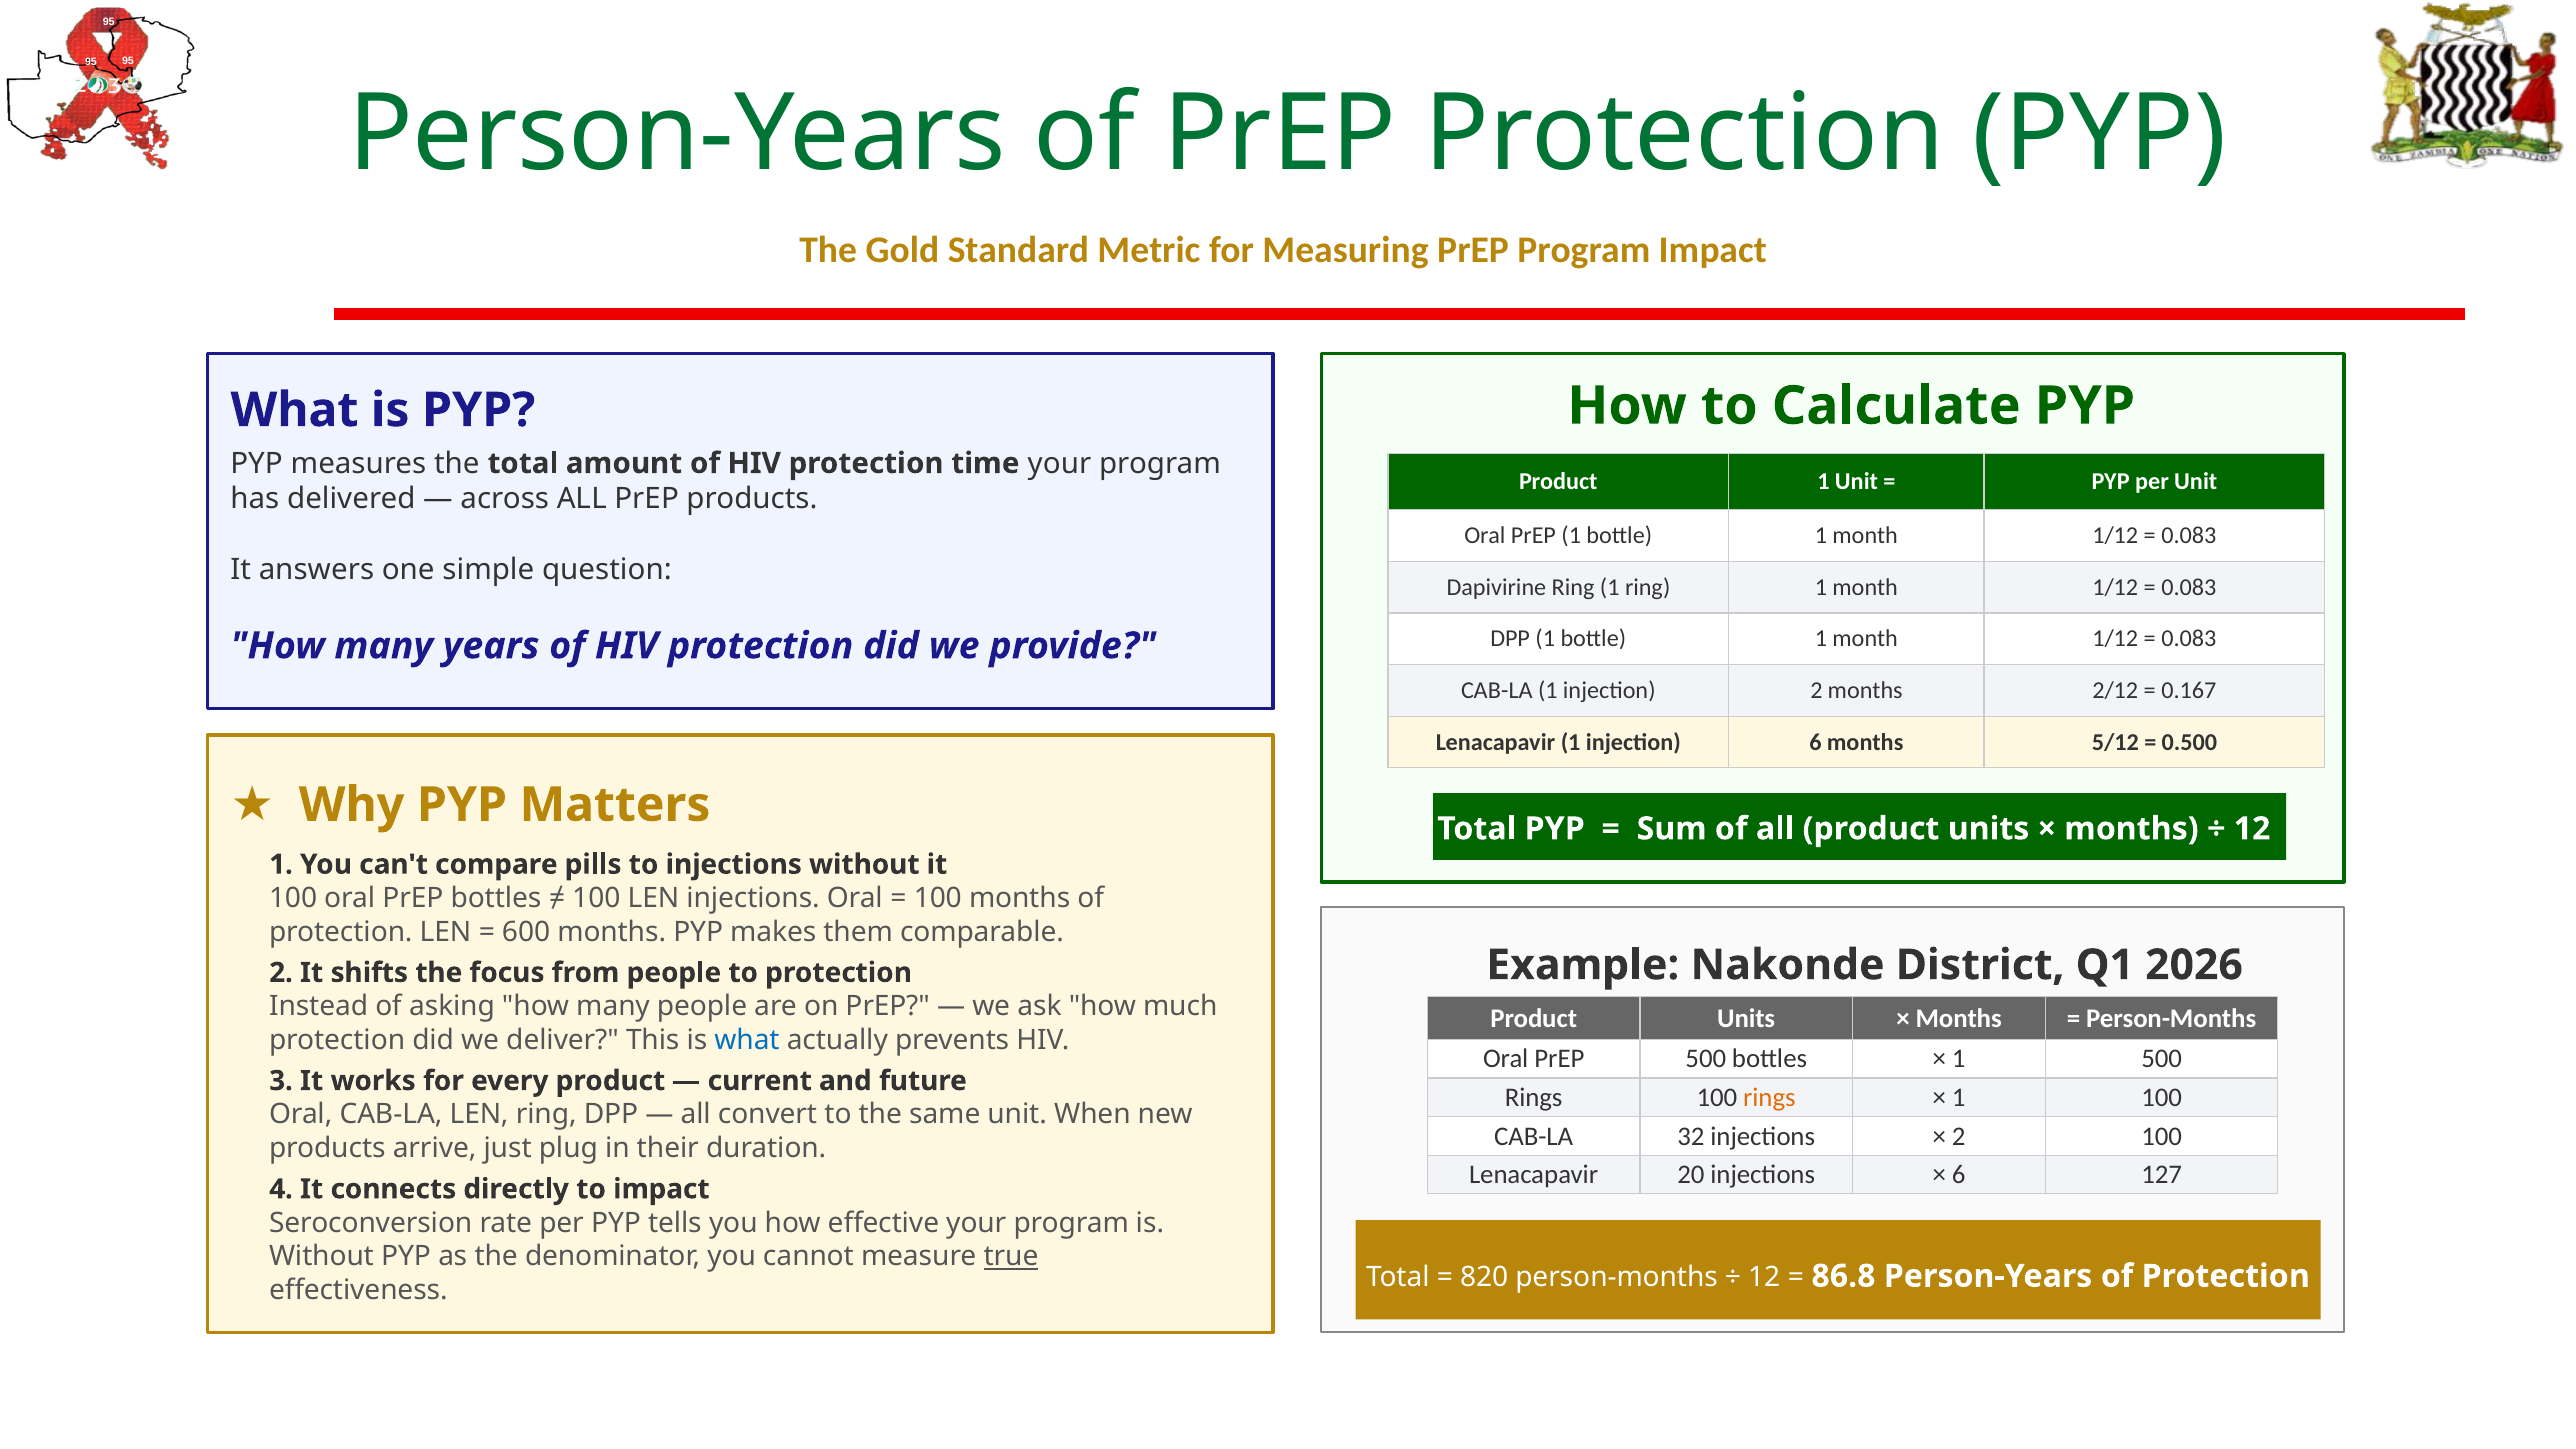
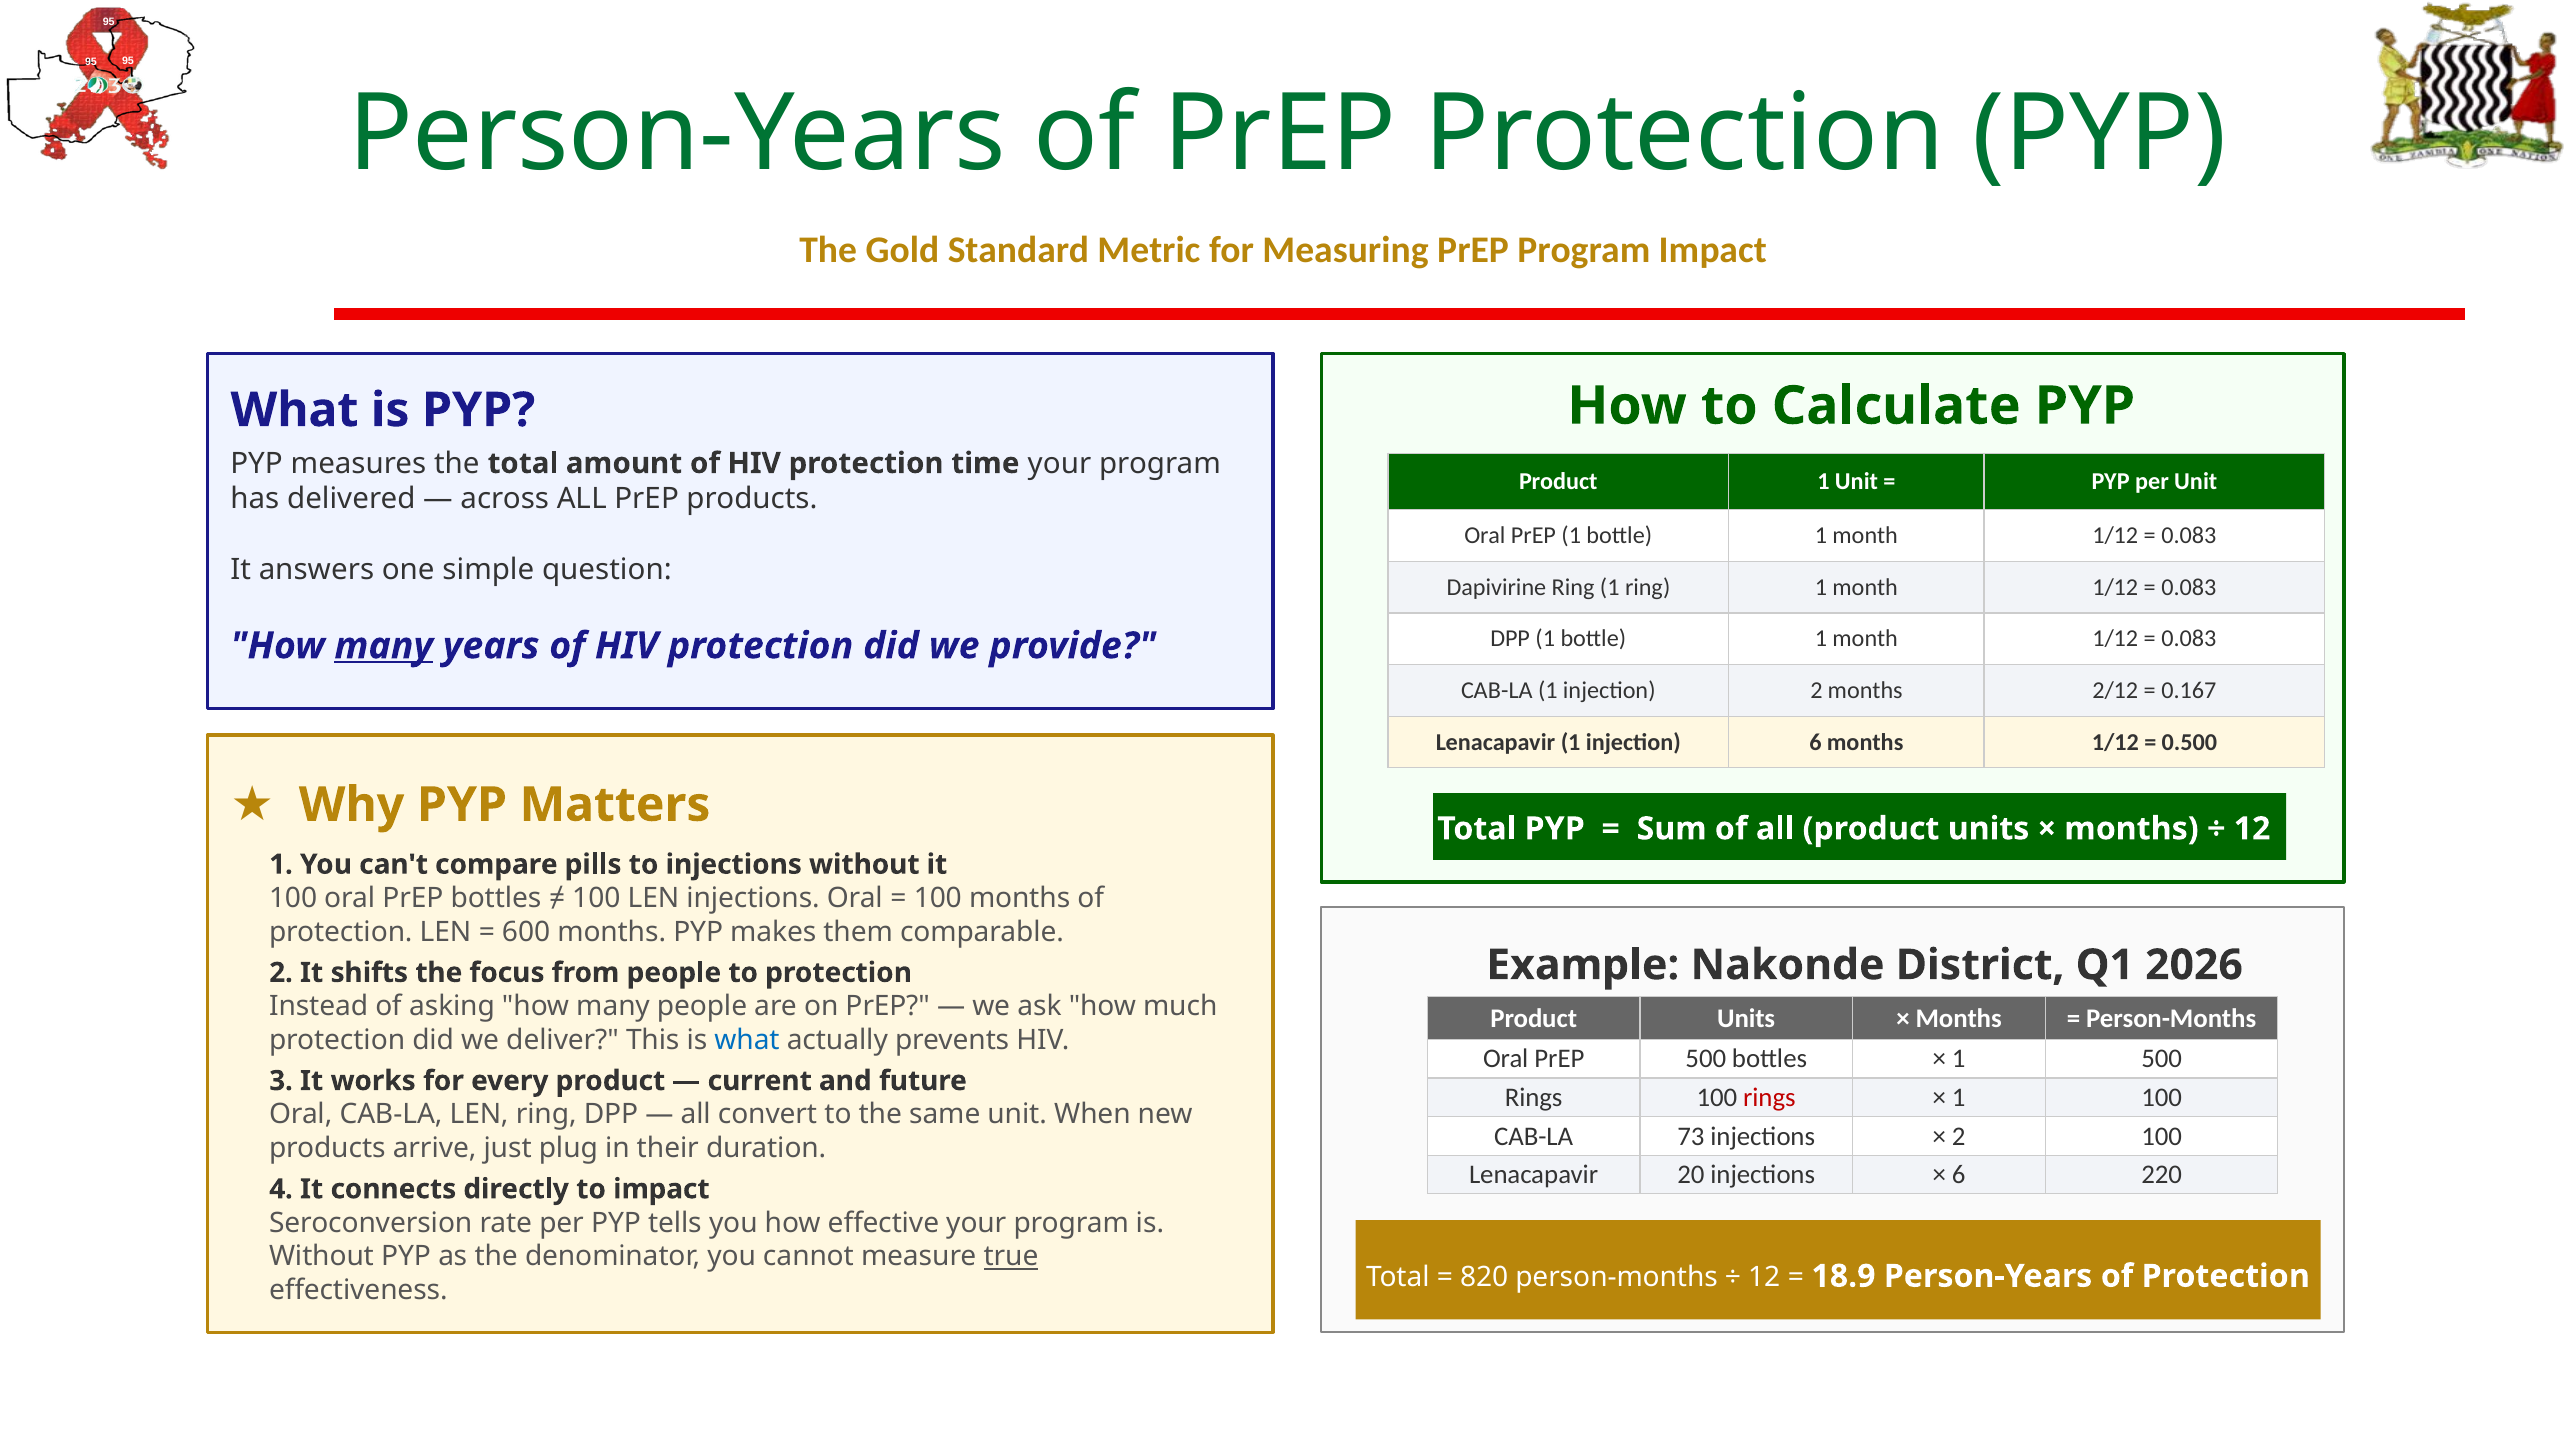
many at (384, 646) underline: none -> present
months 5/12: 5/12 -> 1/12
rings at (1769, 1098) colour: orange -> red
32: 32 -> 73
127: 127 -> 220
86.8: 86.8 -> 18.9
